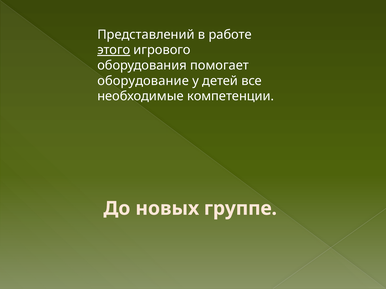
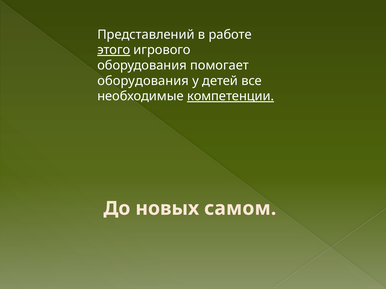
оборудование at (143, 81): оборудование -> оборудования
компетенции underline: none -> present
группе: группе -> самом
